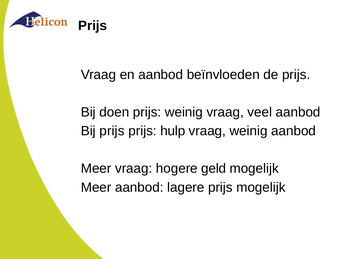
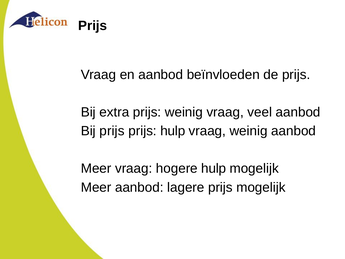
doen: doen -> extra
hogere geld: geld -> hulp
